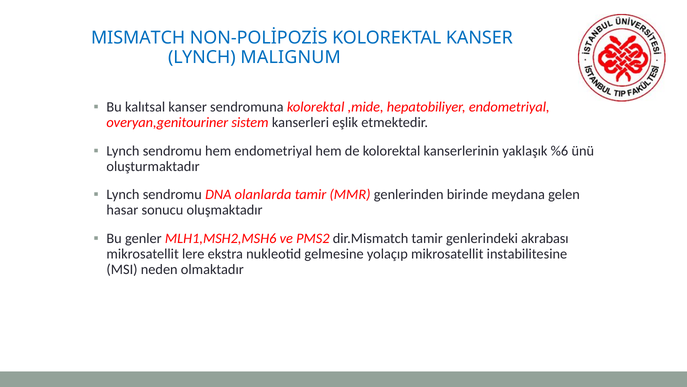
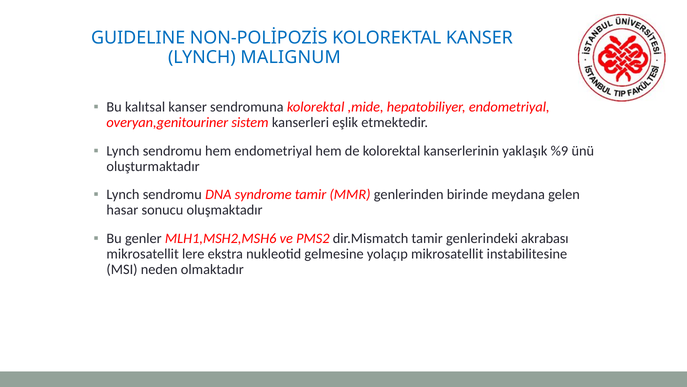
MISMATCH: MISMATCH -> GUIDELINE
%6: %6 -> %9
olanlarda: olanlarda -> syndrome
